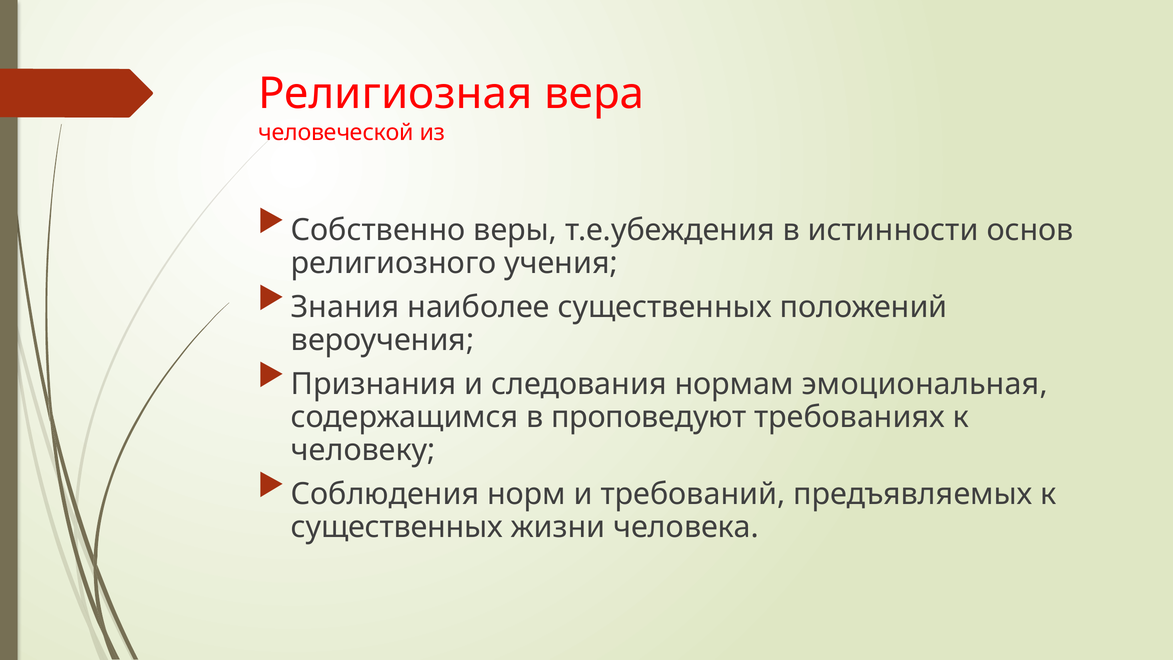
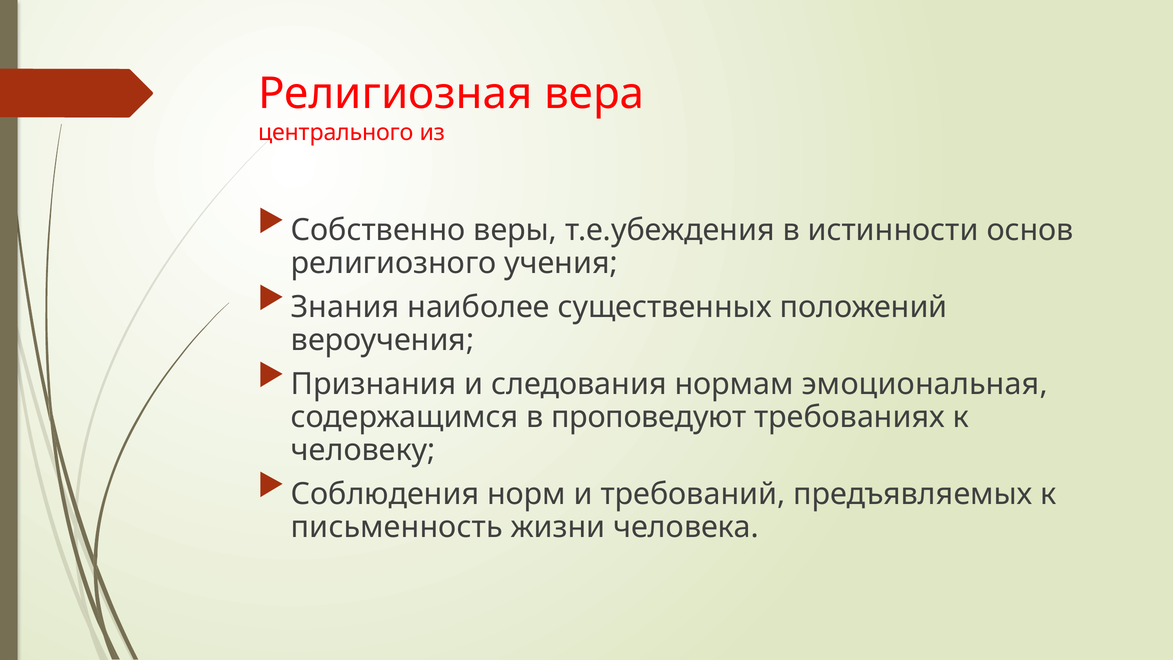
человеческой: человеческой -> центрального
существенных at (397, 527): существенных -> письменность
